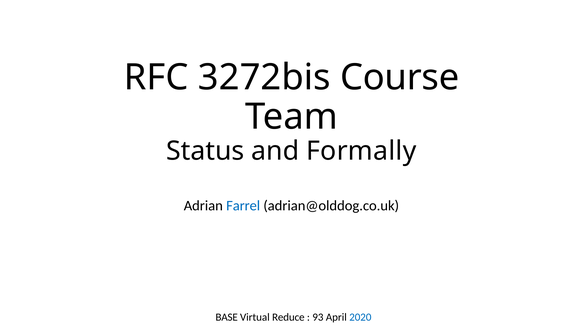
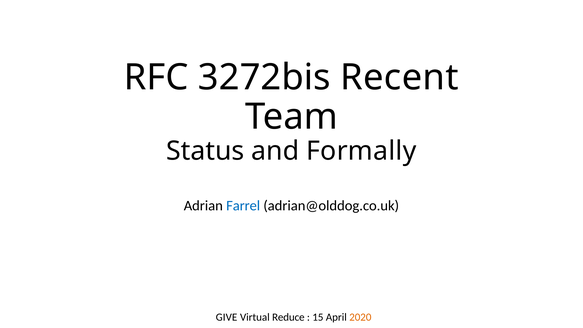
Course: Course -> Recent
BASE: BASE -> GIVE
93: 93 -> 15
2020 colour: blue -> orange
